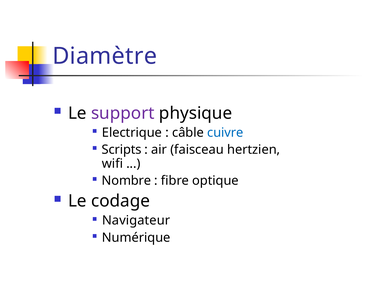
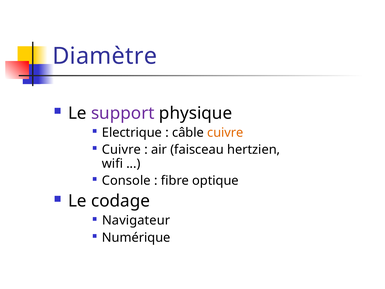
cuivre at (225, 132) colour: blue -> orange
Scripts at (122, 150): Scripts -> Cuivre
Nombre: Nombre -> Console
